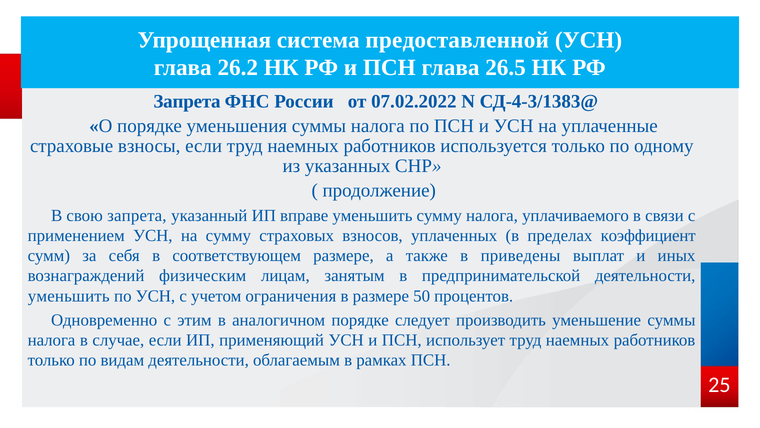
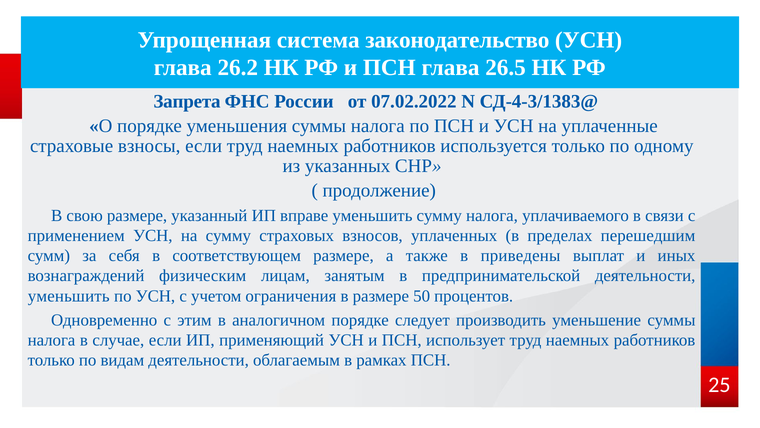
предоставленной: предоставленной -> законодательство
свою запрета: запрета -> размере
коэффициент: коэффициент -> перешедшим
